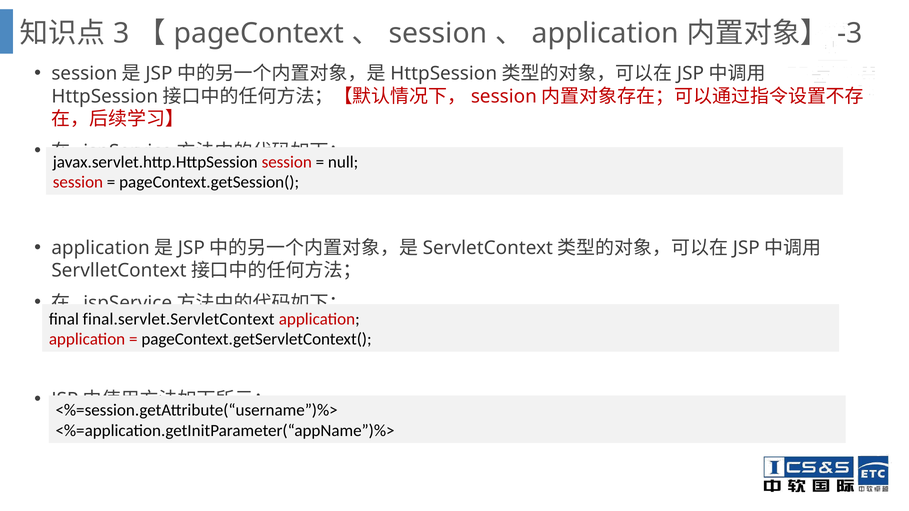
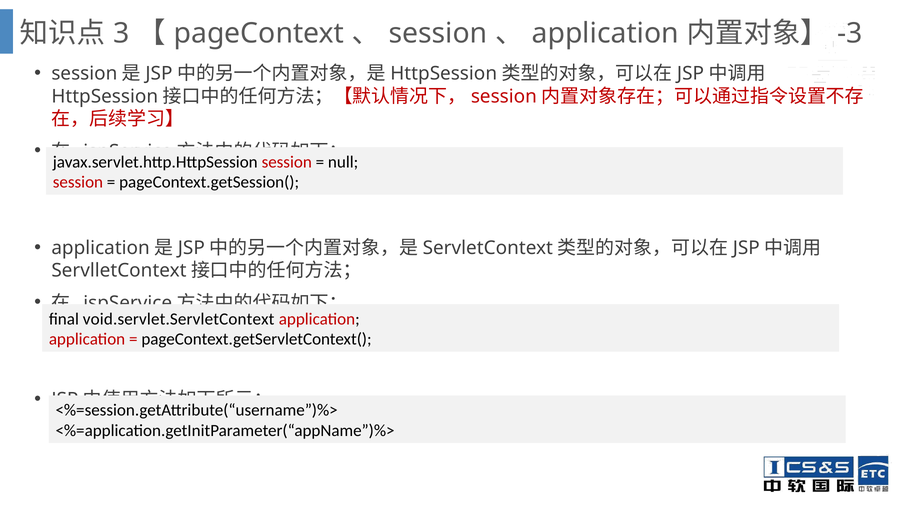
final.servlet.ServletContext: final.servlet.ServletContext -> void.servlet.ServletContext
